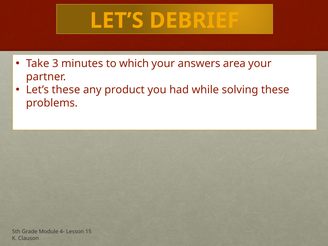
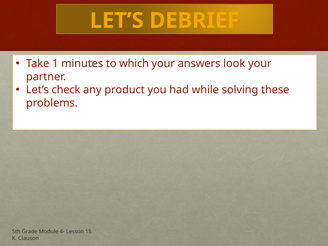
3: 3 -> 1
area: area -> look
Let’s these: these -> check
